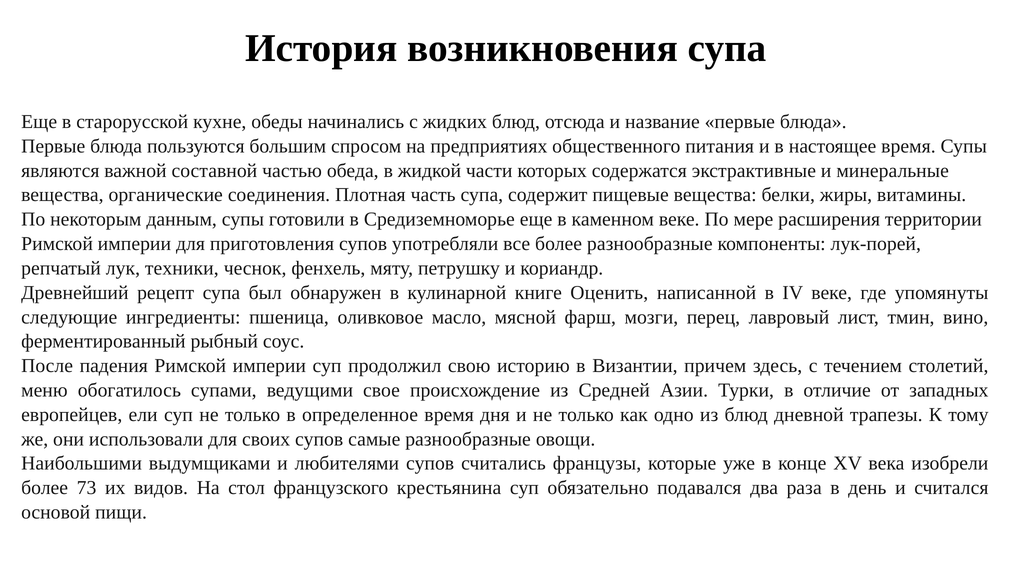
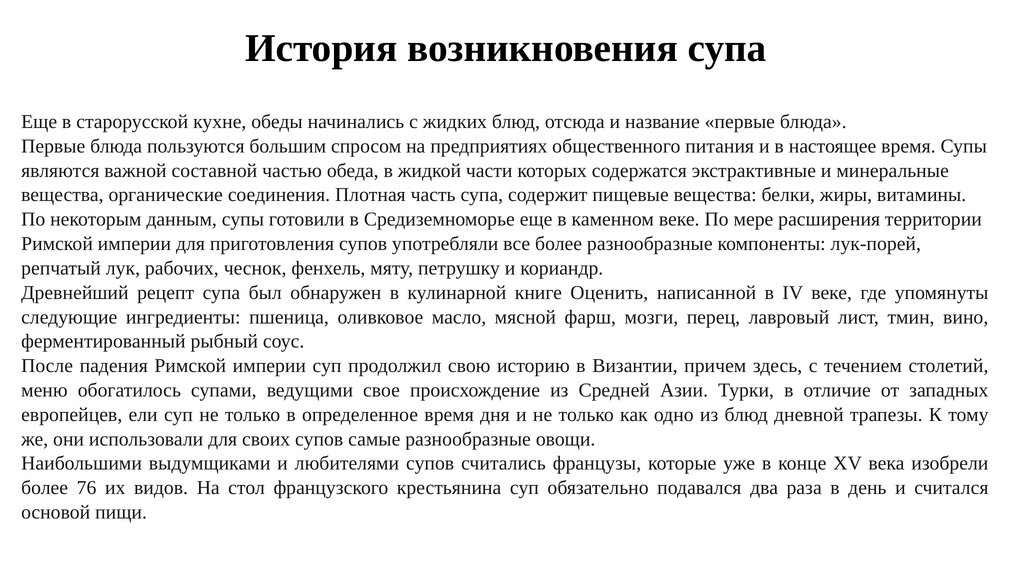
техники: техники -> рабочих
73: 73 -> 76
